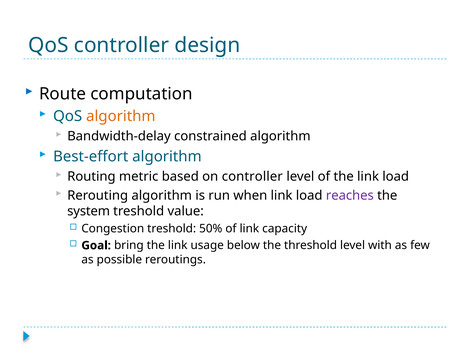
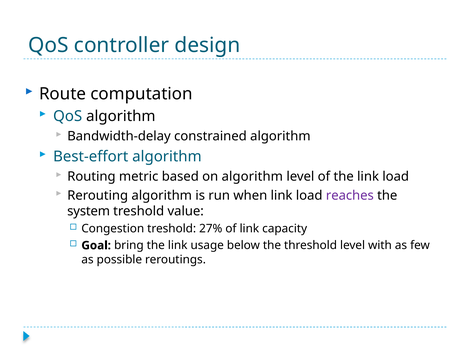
algorithm at (121, 116) colour: orange -> black
on controller: controller -> algorithm
50%: 50% -> 27%
